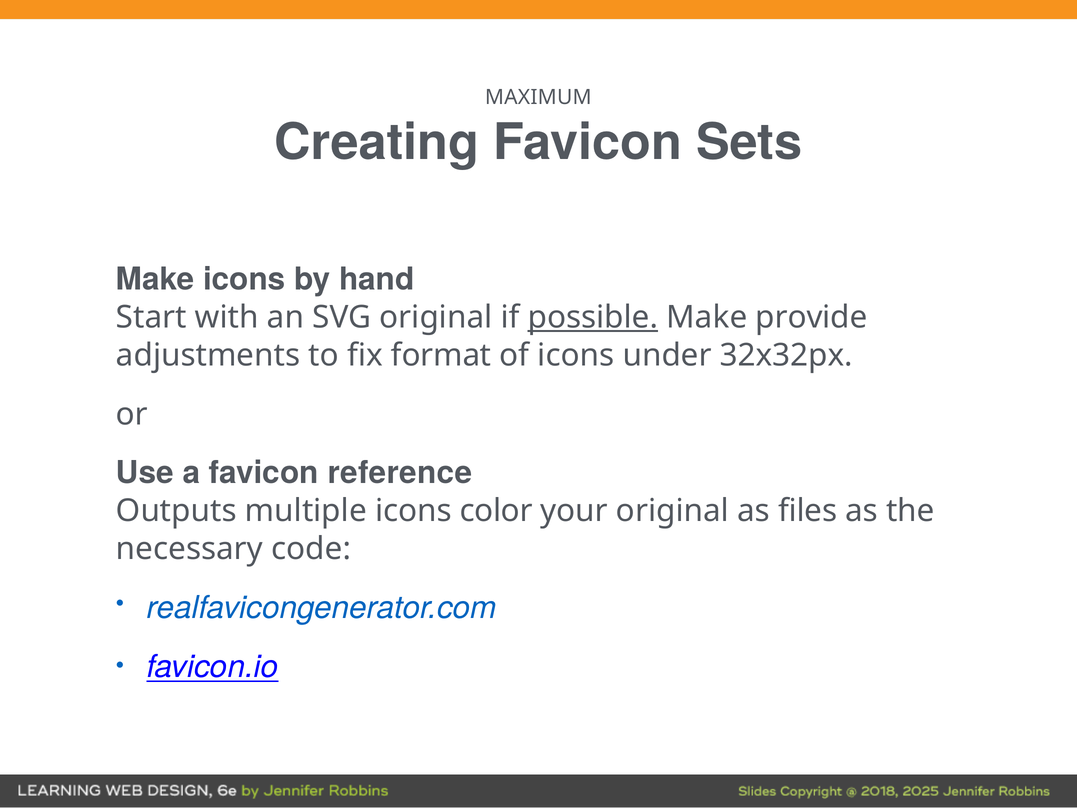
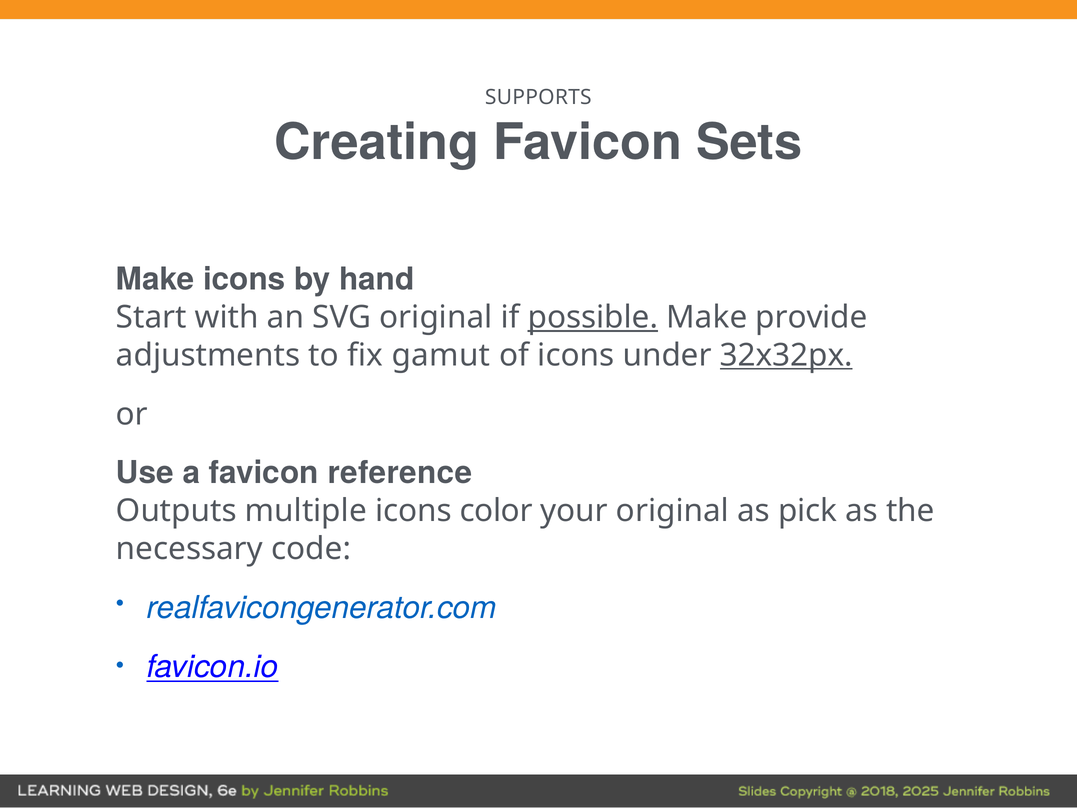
MAXIMUM: MAXIMUM -> SUPPORTS
format: format -> gamut
32x32px underline: none -> present
files: files -> pick
